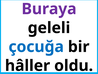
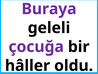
çocuğa colour: blue -> purple
